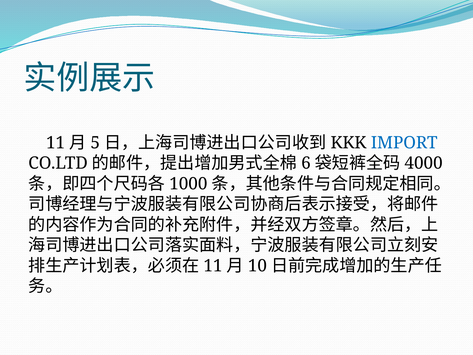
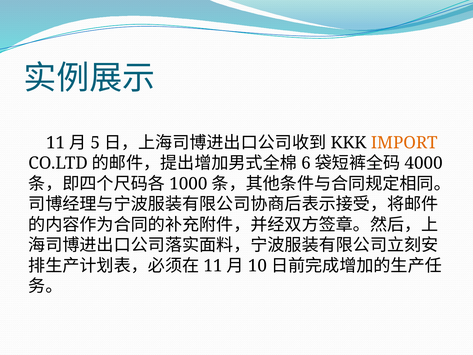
IMPORT colour: blue -> orange
